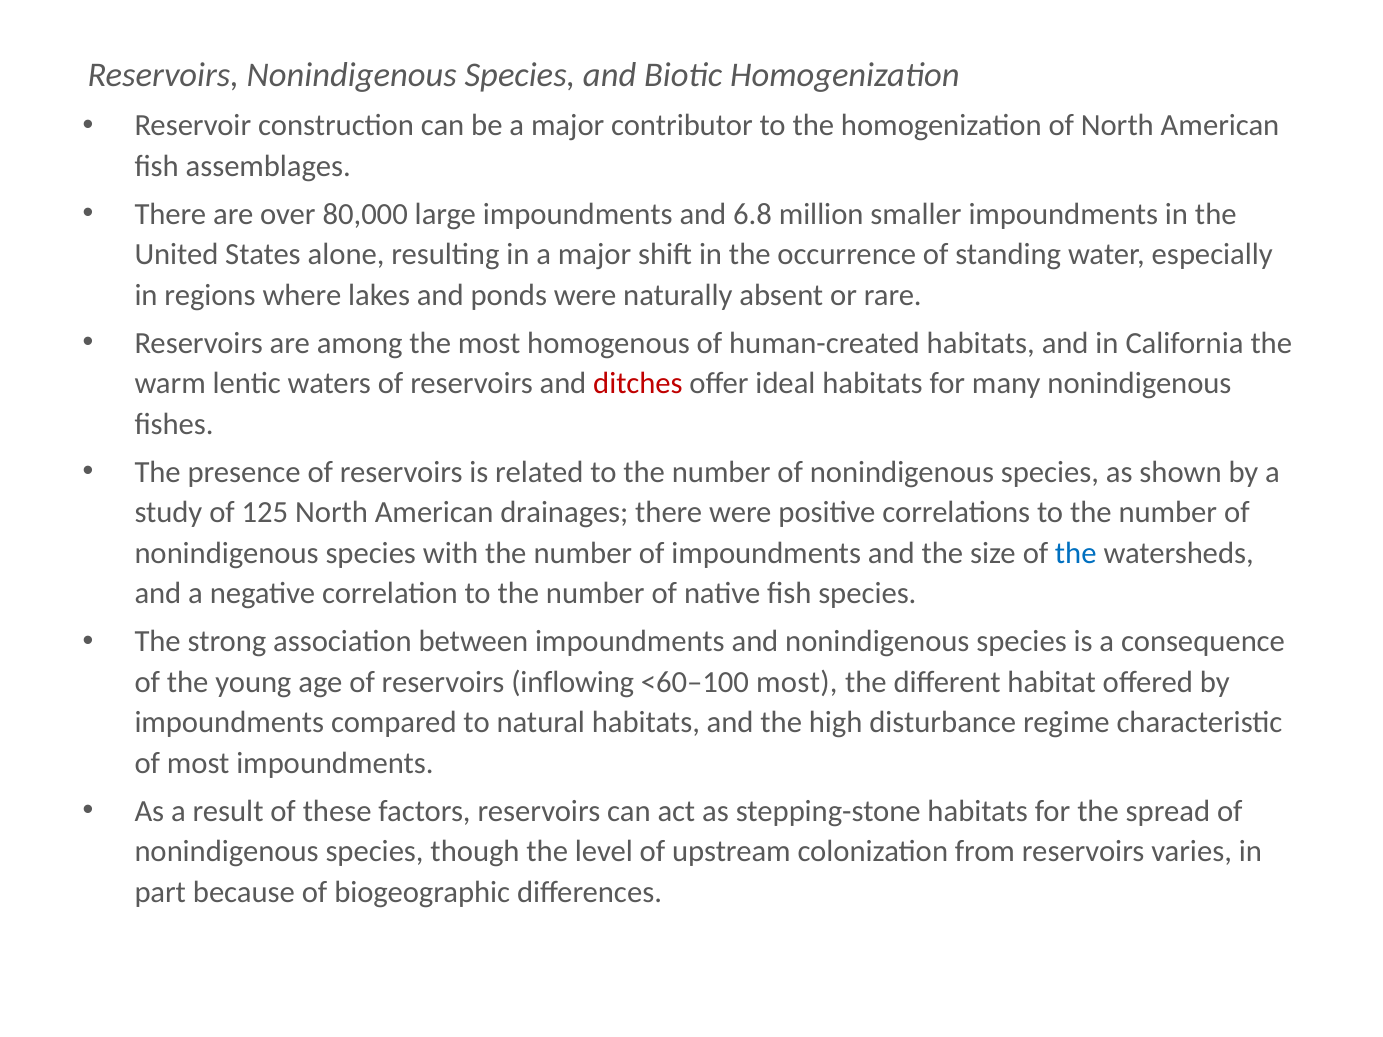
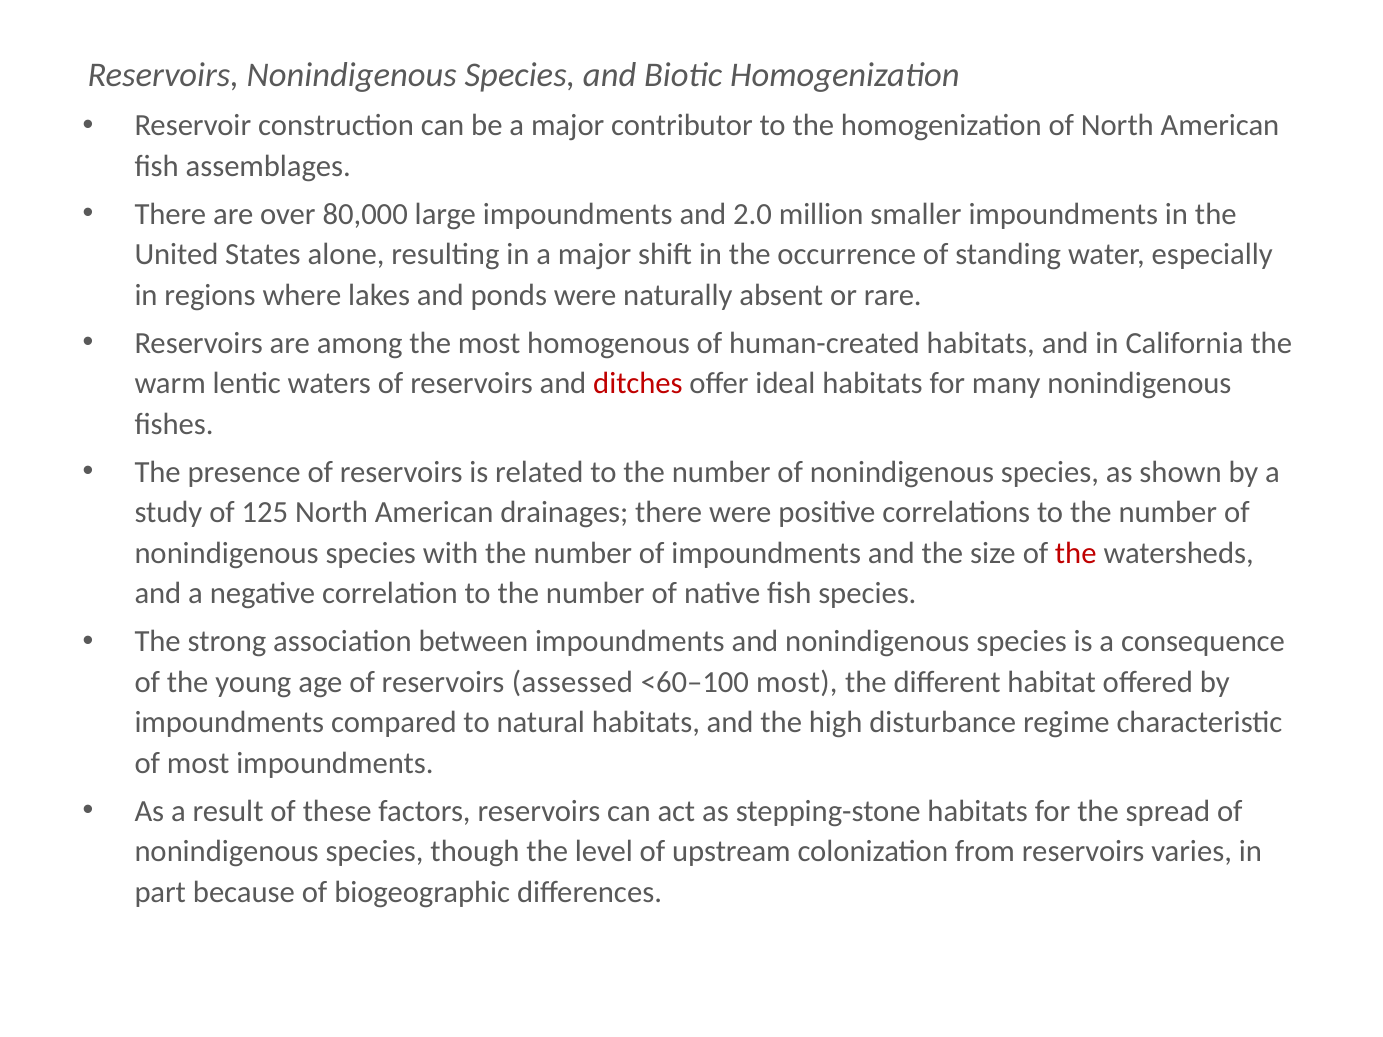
6.8: 6.8 -> 2.0
the at (1076, 553) colour: blue -> red
inflowing: inflowing -> assessed
